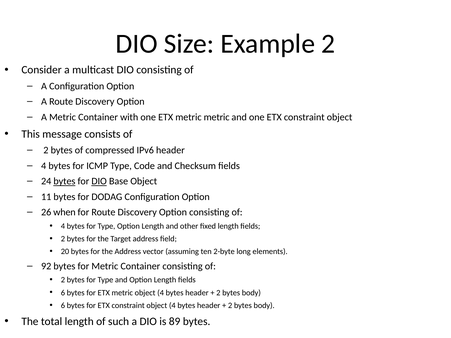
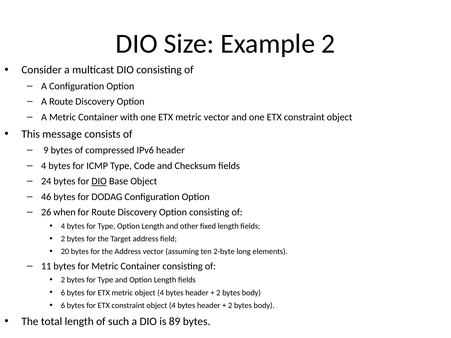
metric metric: metric -> vector
2 at (46, 150): 2 -> 9
bytes at (64, 181) underline: present -> none
11: 11 -> 46
92: 92 -> 11
